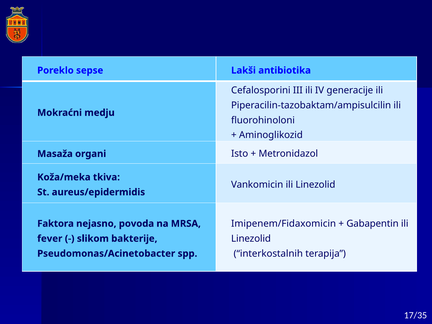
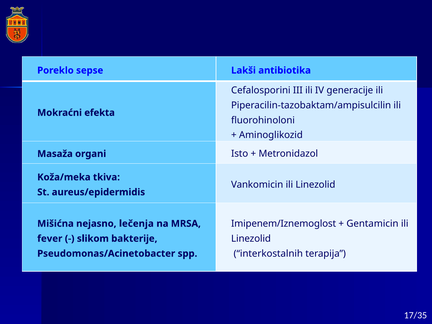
medju: medju -> efekta
Imipenem/Fidaxomicin: Imipenem/Fidaxomicin -> Imipenem/Iznemoglost
Gabapentin: Gabapentin -> Gentamicin
Faktora: Faktora -> Mišićna
povoda: povoda -> lečenja
